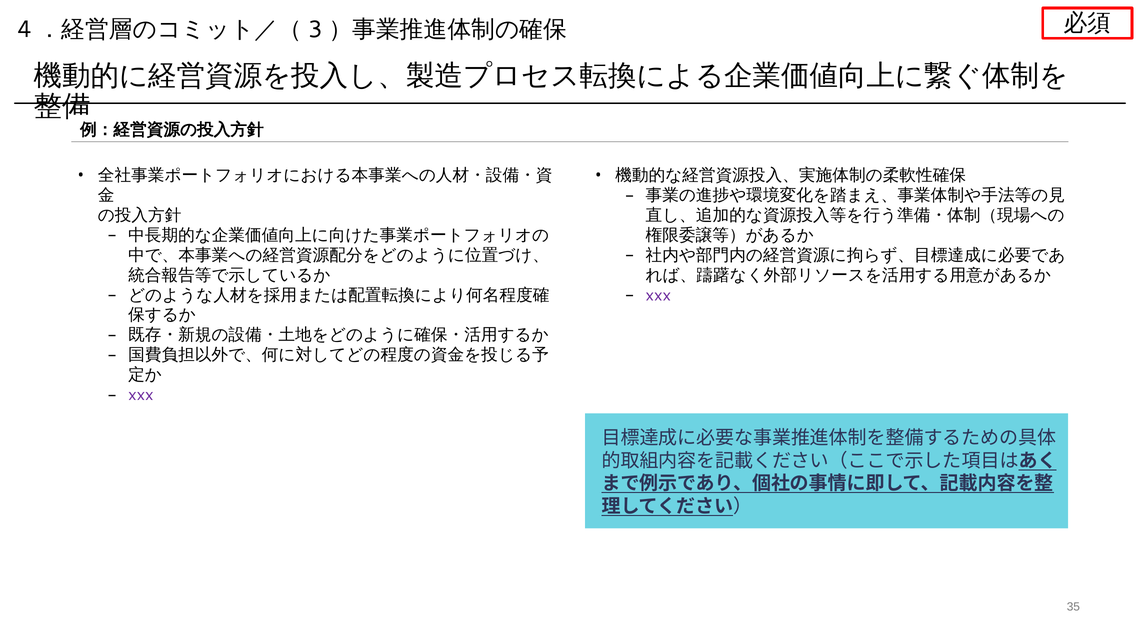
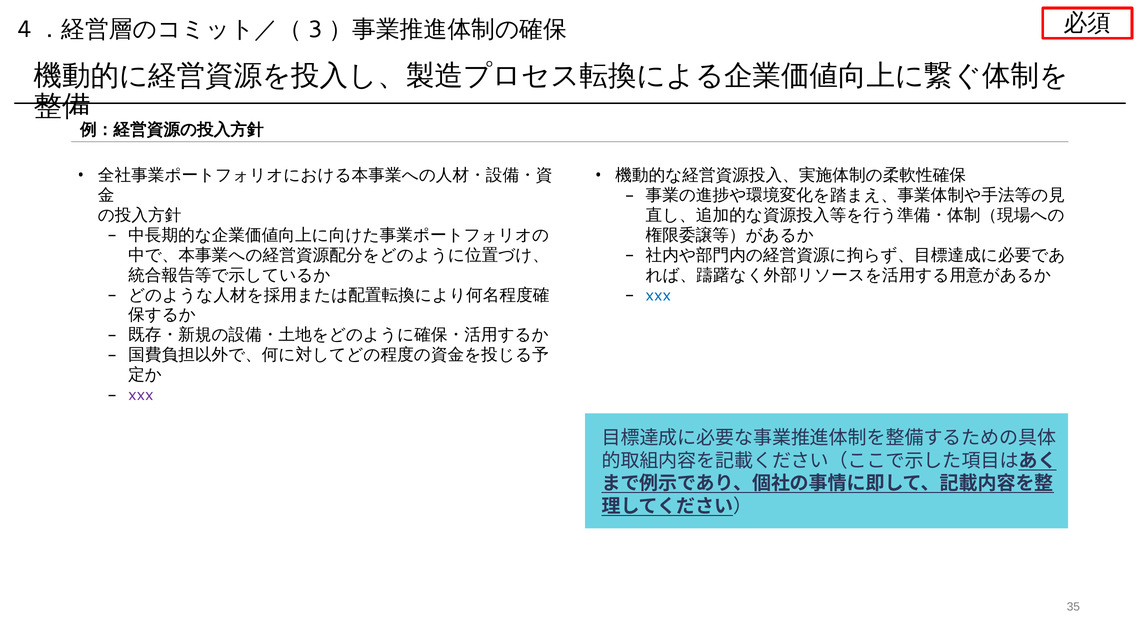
xxx at (658, 295) colour: purple -> blue
